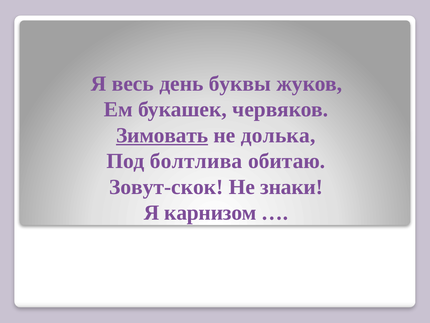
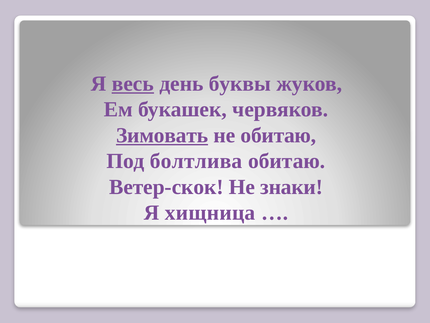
весь underline: none -> present
не долька: долька -> обитаю
Зовут-скок: Зовут-скок -> Ветер-скок
карнизом: карнизом -> хищница
